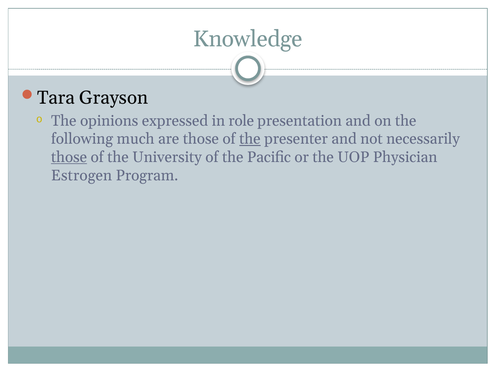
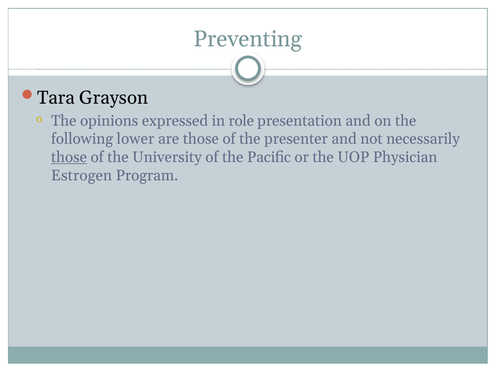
Knowledge: Knowledge -> Preventing
much: much -> lower
the at (250, 139) underline: present -> none
